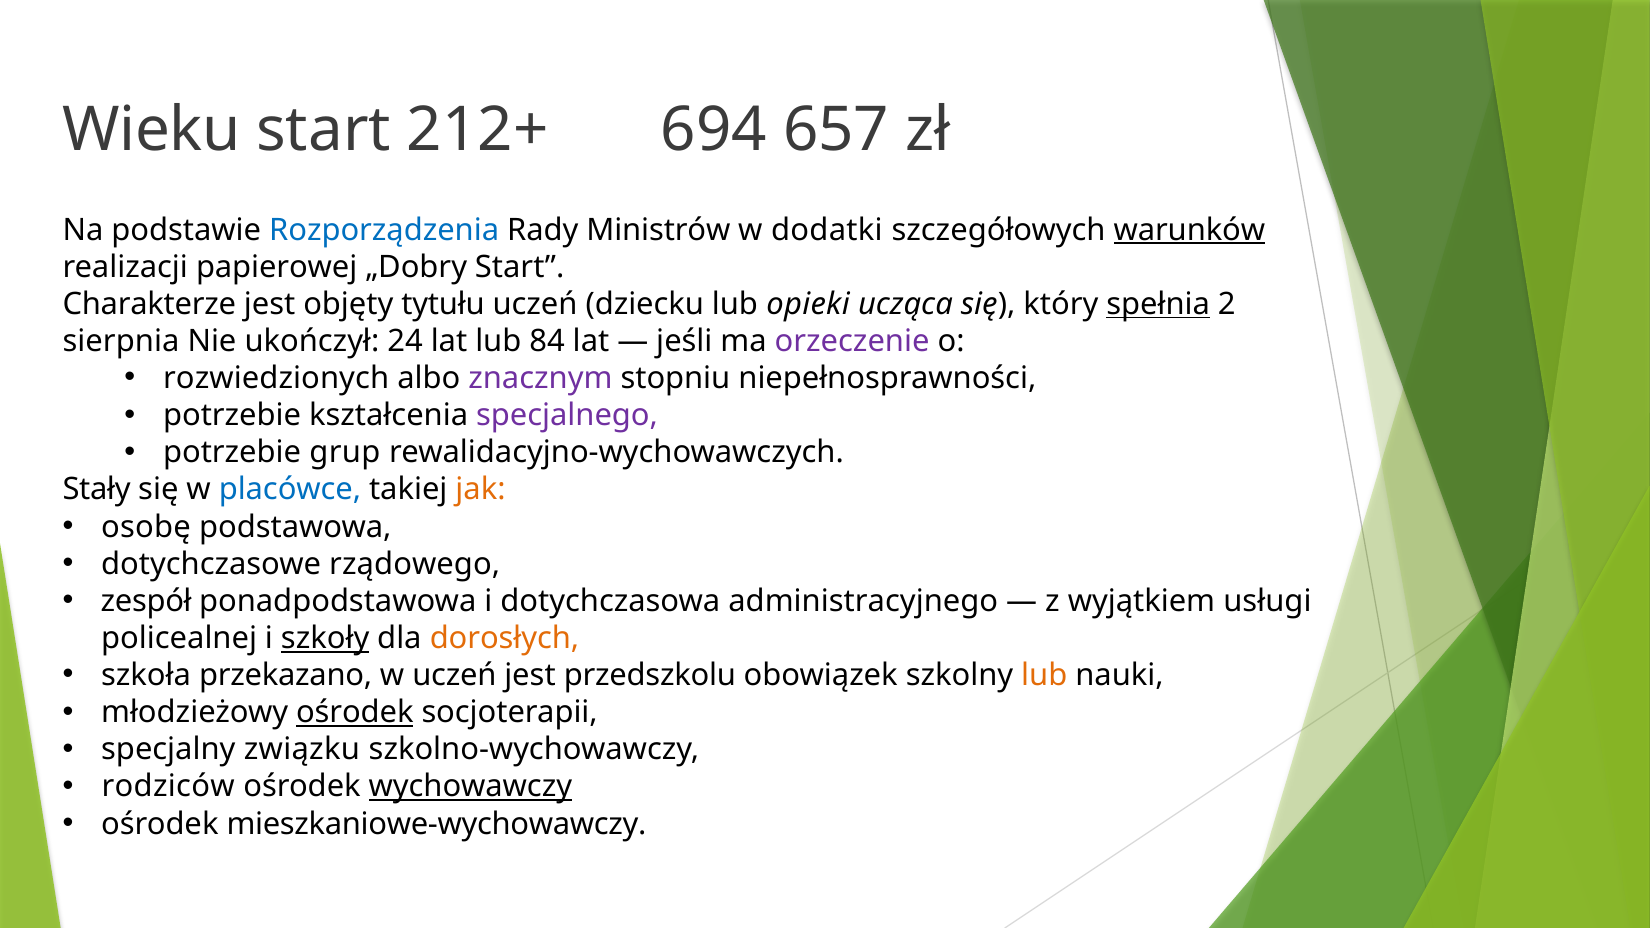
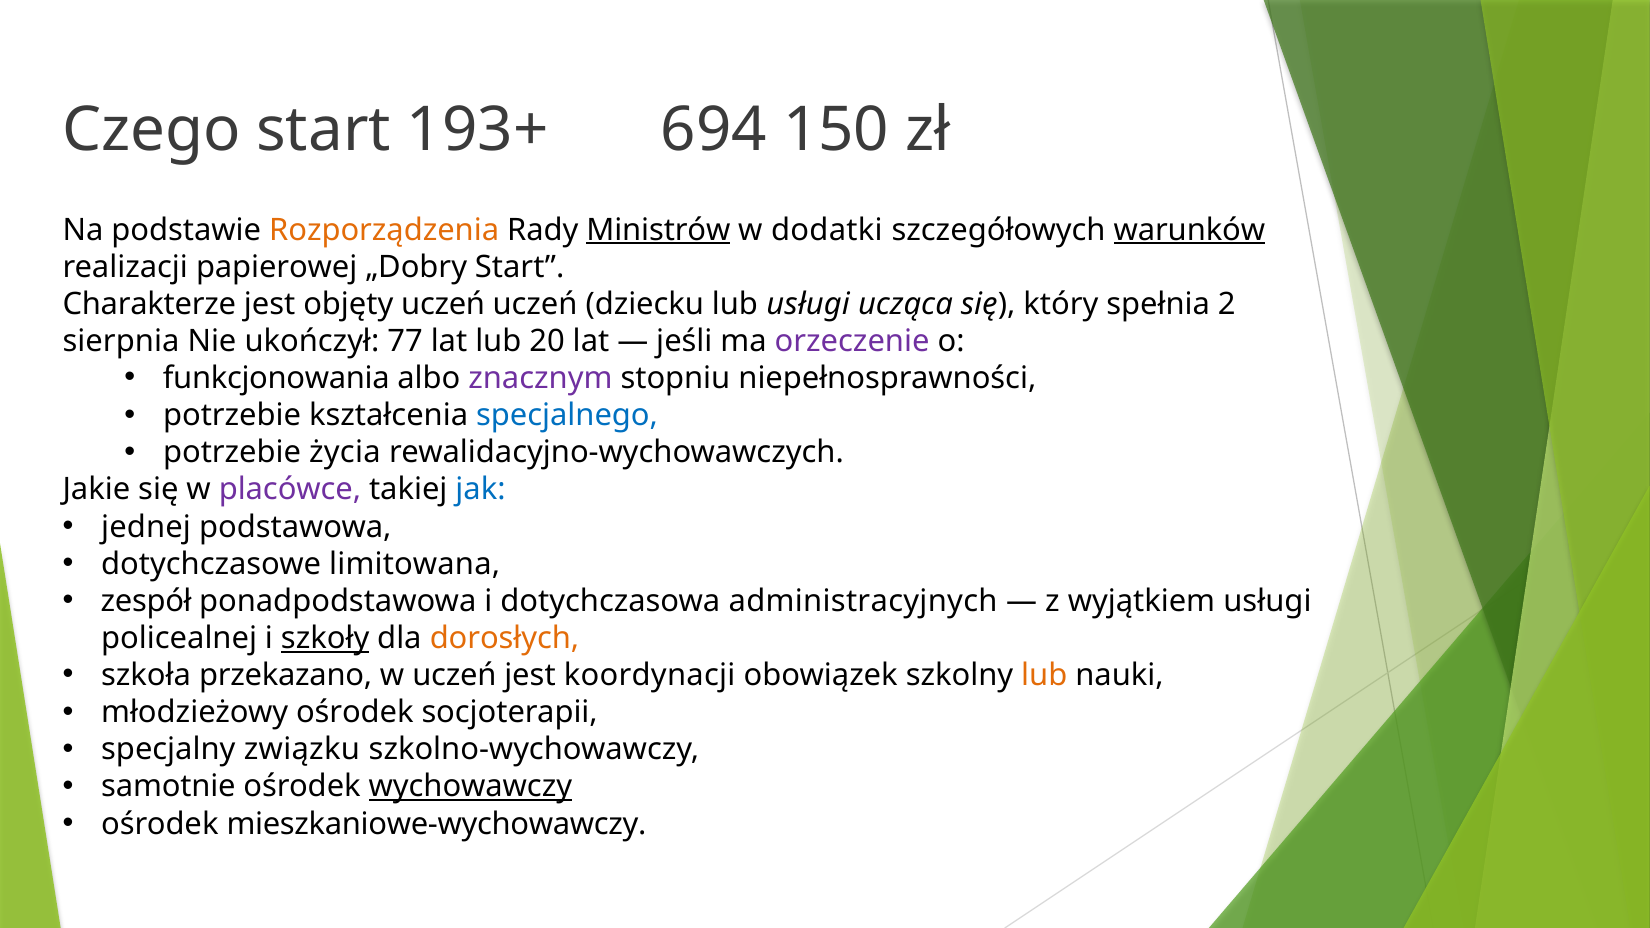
Wieku: Wieku -> Czego
212+: 212+ -> 193+
657: 657 -> 150
Rozporządzenia colour: blue -> orange
Ministrów underline: none -> present
objęty tytułu: tytułu -> uczeń
lub opieki: opieki -> usługi
spełnia underline: present -> none
24: 24 -> 77
84: 84 -> 20
rozwiedzionych: rozwiedzionych -> funkcjonowania
specjalnego colour: purple -> blue
grup: grup -> życia
Stały: Stały -> Jakie
placówce colour: blue -> purple
jak colour: orange -> blue
osobę: osobę -> jednej
rządowego: rządowego -> limitowana
administracyjnego: administracyjnego -> administracyjnych
przedszkolu: przedszkolu -> koordynacji
ośrodek at (355, 713) underline: present -> none
rodziców: rodziców -> samotnie
